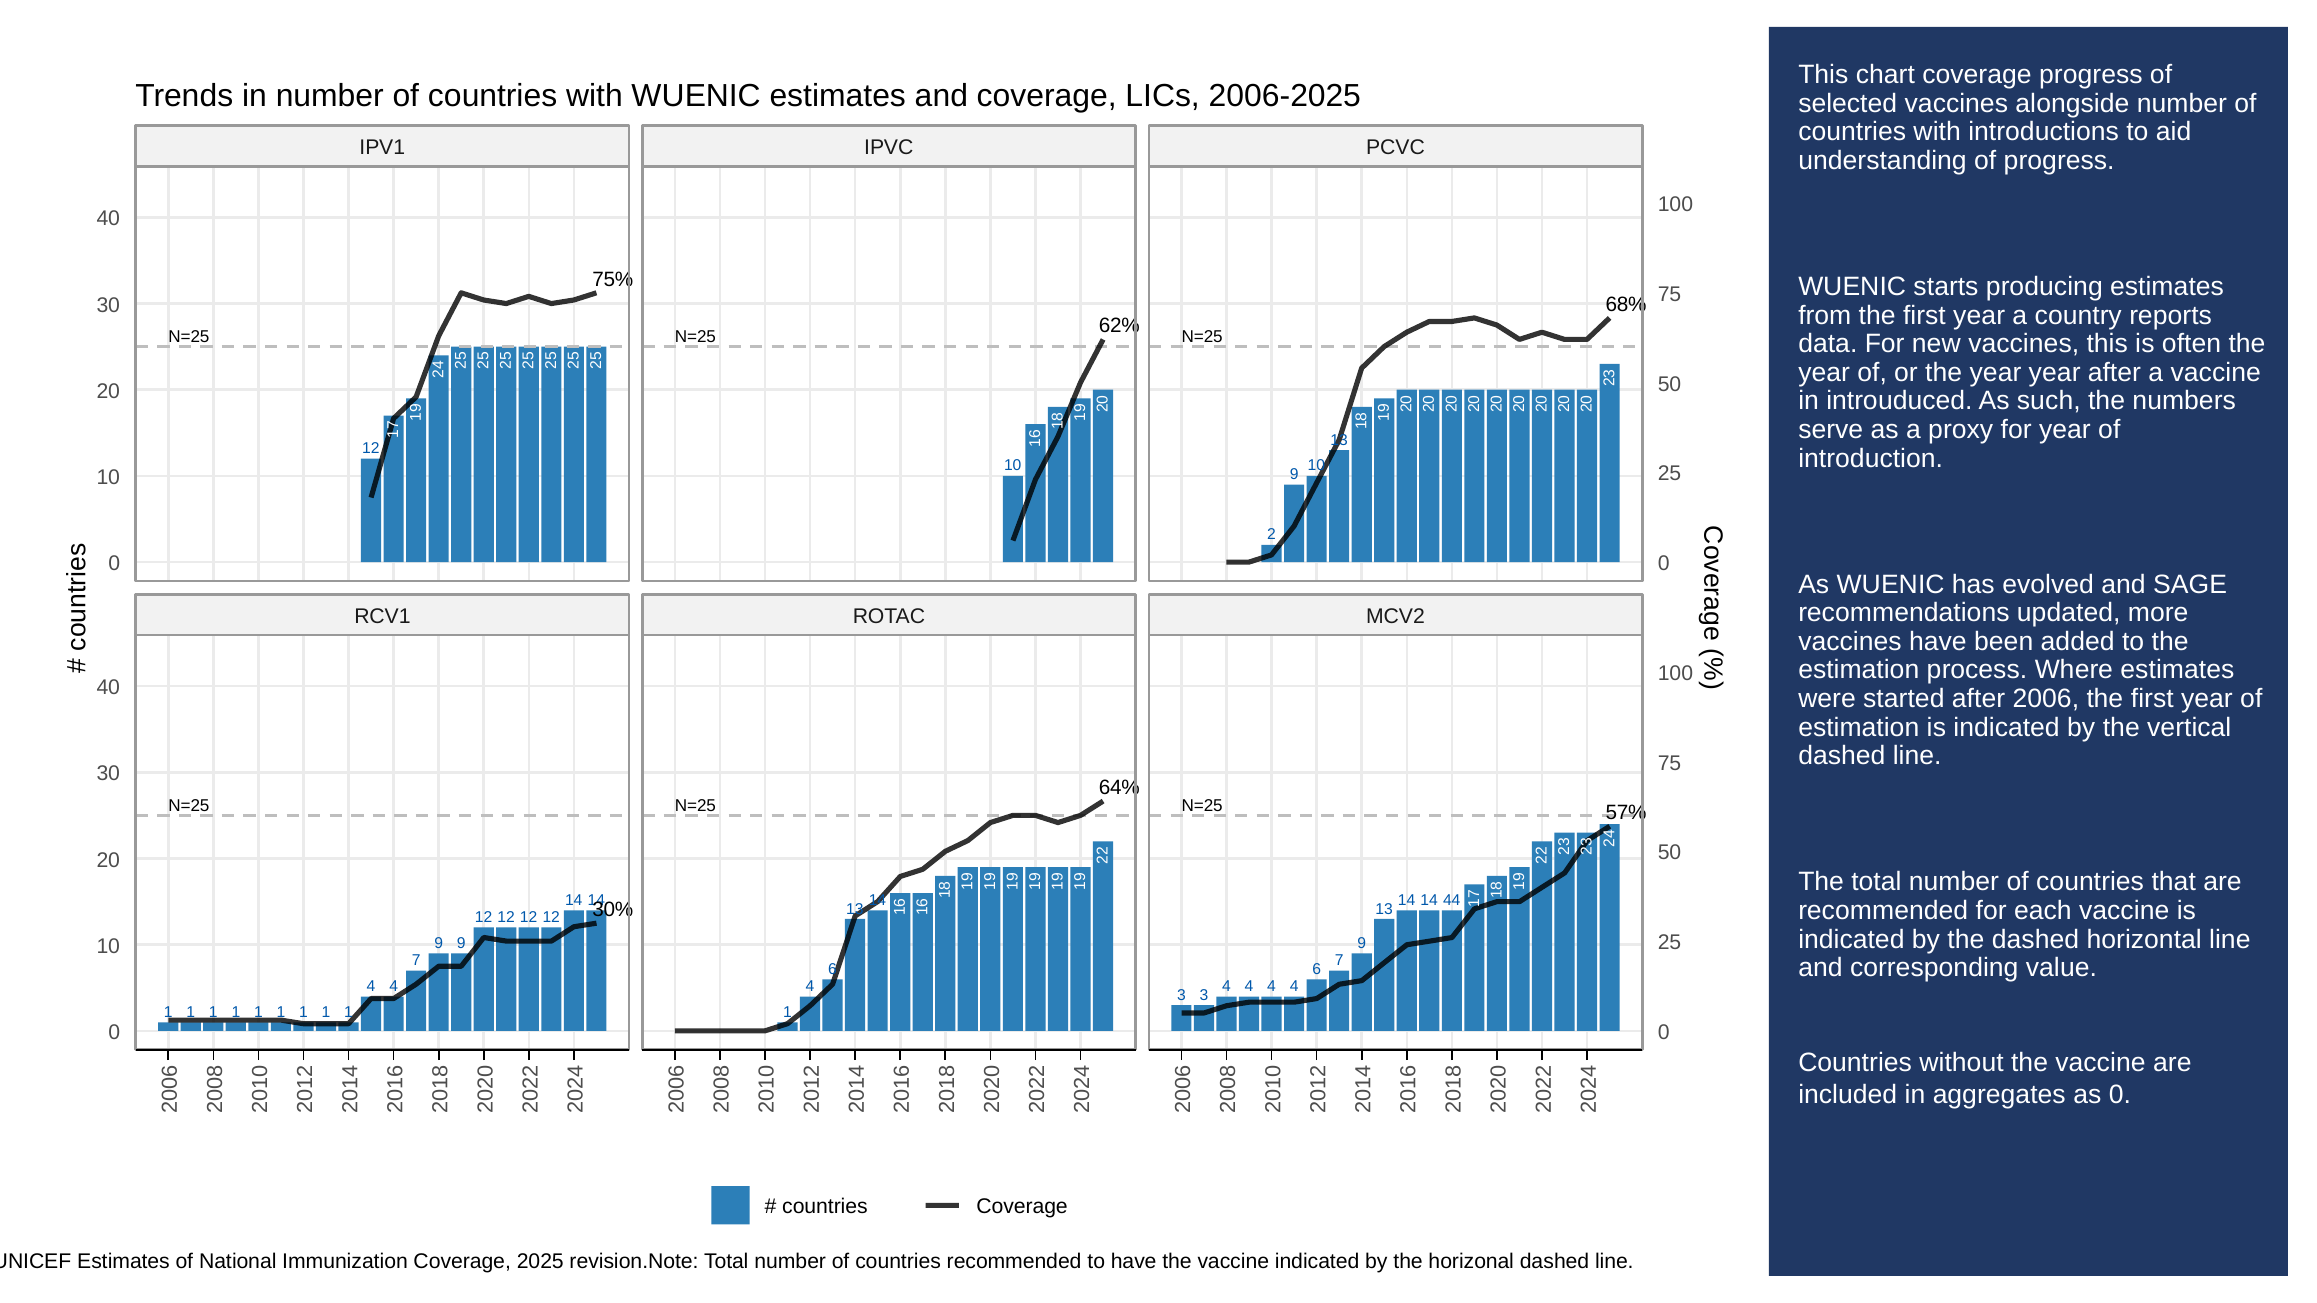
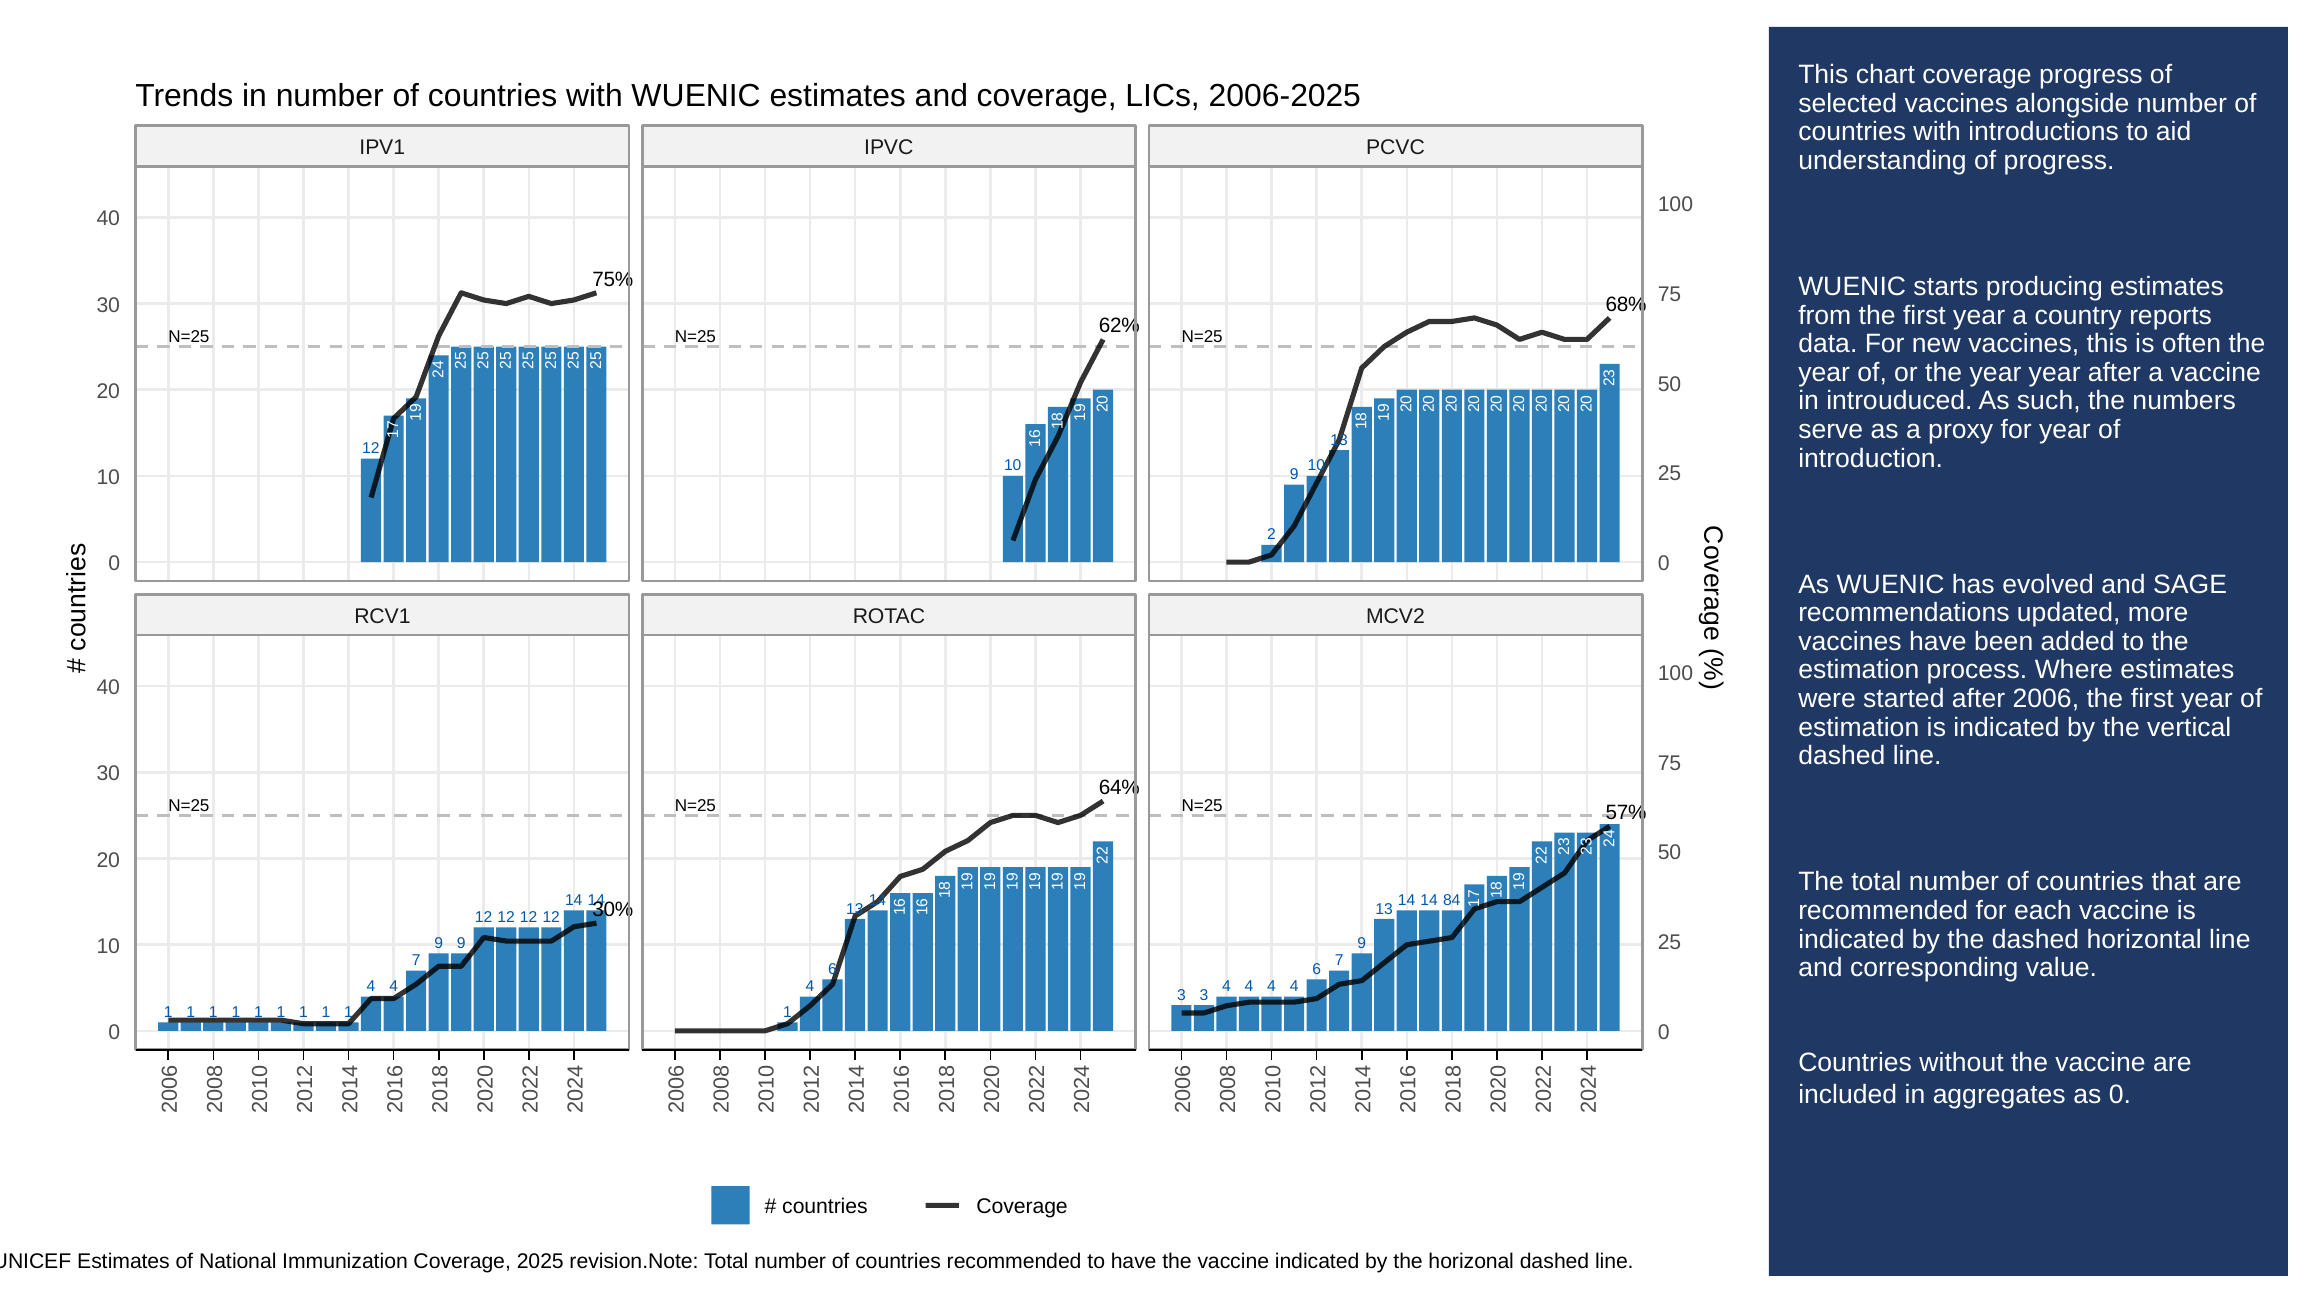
44: 44 -> 84
